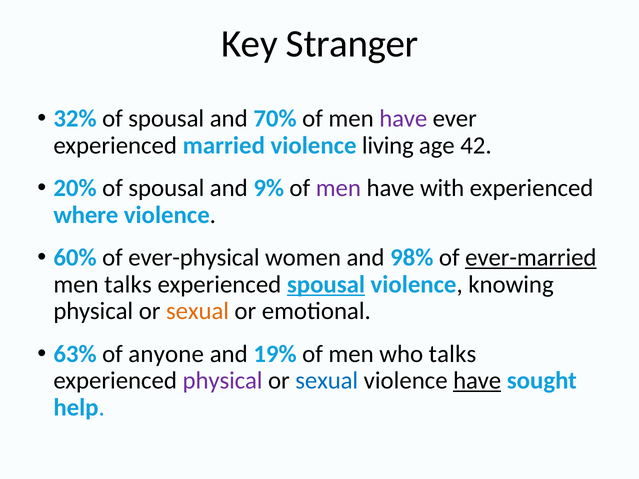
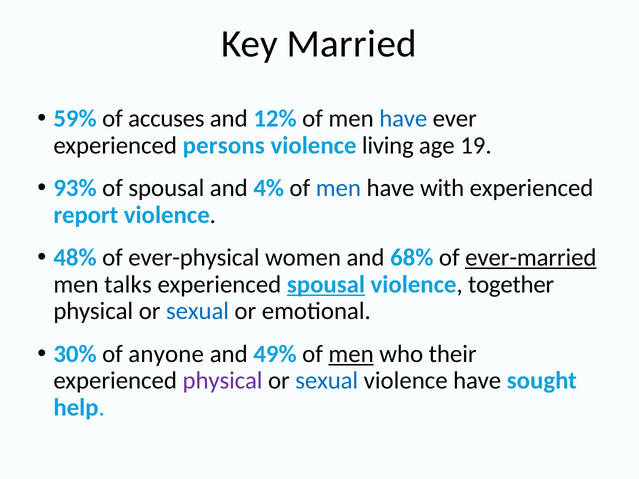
Stranger: Stranger -> Married
32%: 32% -> 59%
spousal at (166, 119): spousal -> accuses
70%: 70% -> 12%
have at (403, 119) colour: purple -> blue
married: married -> persons
42: 42 -> 19
20%: 20% -> 93%
9%: 9% -> 4%
men at (338, 188) colour: purple -> blue
where: where -> report
60%: 60% -> 48%
98%: 98% -> 68%
knowing: knowing -> together
sexual at (198, 311) colour: orange -> blue
63%: 63% -> 30%
19%: 19% -> 49%
men at (351, 354) underline: none -> present
who talks: talks -> their
have at (477, 381) underline: present -> none
